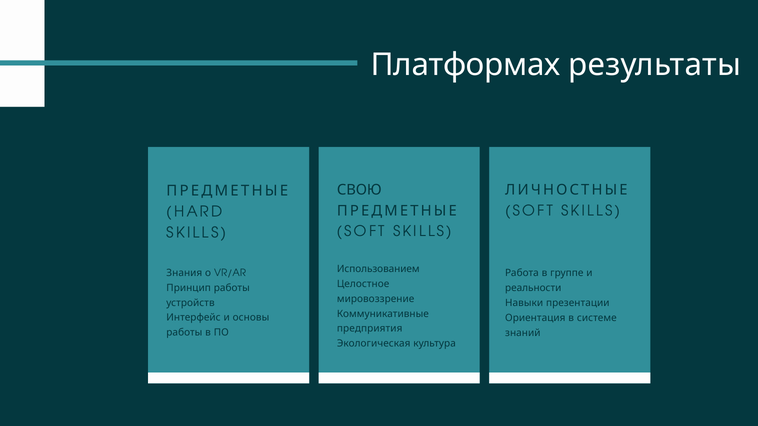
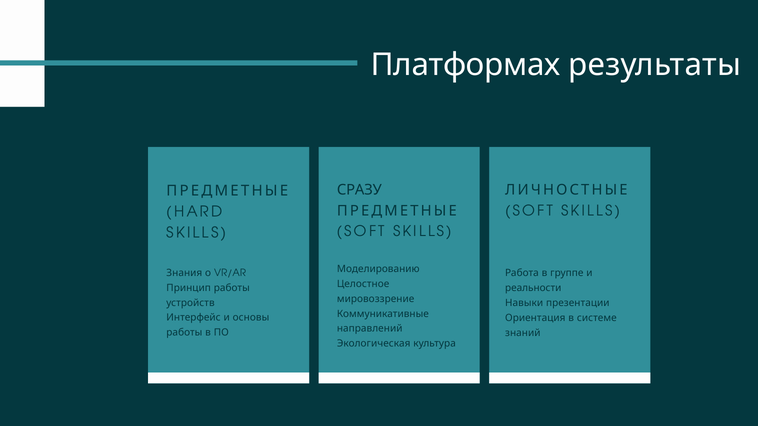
СВОЮ: СВОЮ -> СРАЗУ
Использованием: Использованием -> Моделированию
предприятия: предприятия -> направлений
